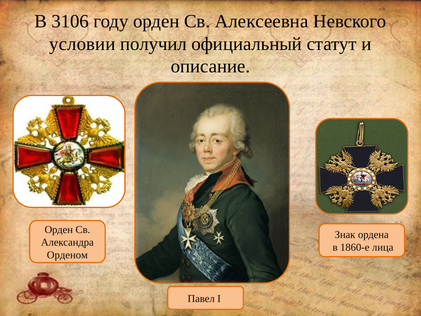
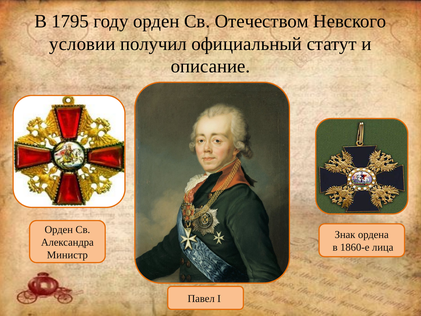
3106: 3106 -> 1795
Алексеевна: Алексеевна -> Отечеством
Орденом: Орденом -> Министр
